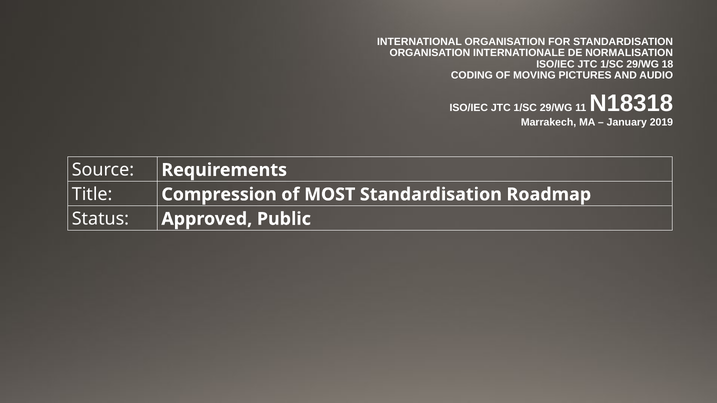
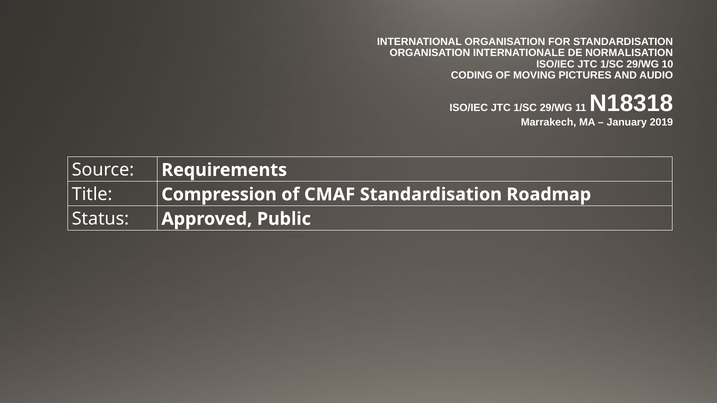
18: 18 -> 10
MOST: MOST -> CMAF
